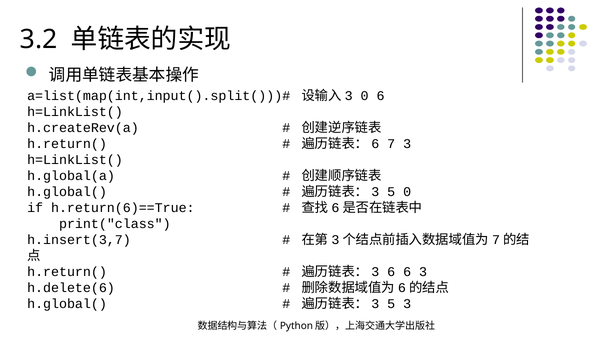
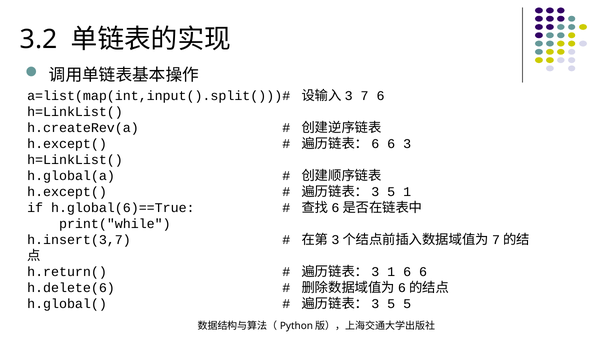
0 at (365, 96): 0 -> 7
h.return( at (67, 144): h.return( -> h.except(
7 at (391, 144): 7 -> 6
h.global( at (67, 192): h.global( -> h.except(
5 0: 0 -> 1
h.return(6)==True: h.return(6)==True -> h.global(6)==True
print("class: print("class -> print("while
6 at (391, 271): 6 -> 1
6 3: 3 -> 6
5 3: 3 -> 5
